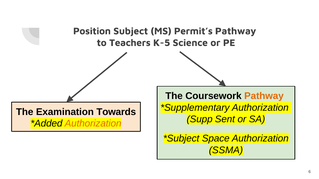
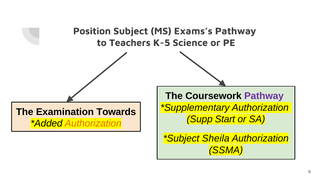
Permit’s: Permit’s -> Exams’s
Pathway at (264, 96) colour: orange -> purple
Sent: Sent -> Start
Space: Space -> Sheila
